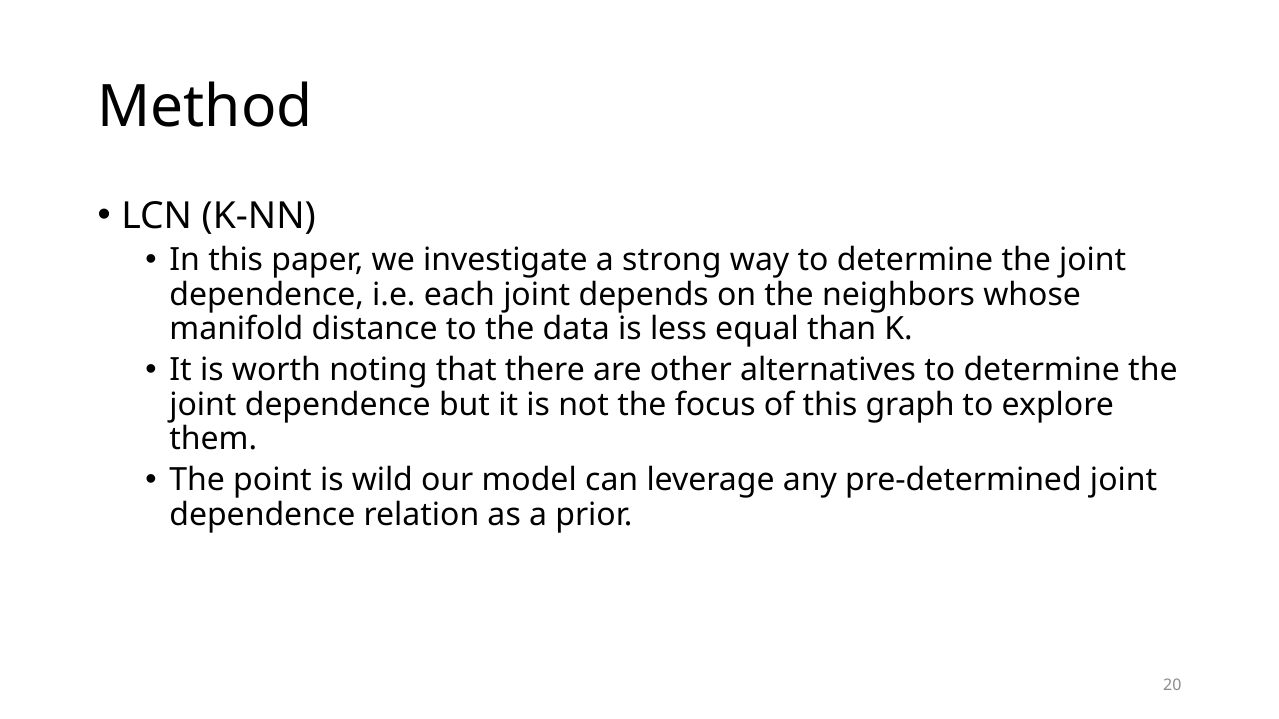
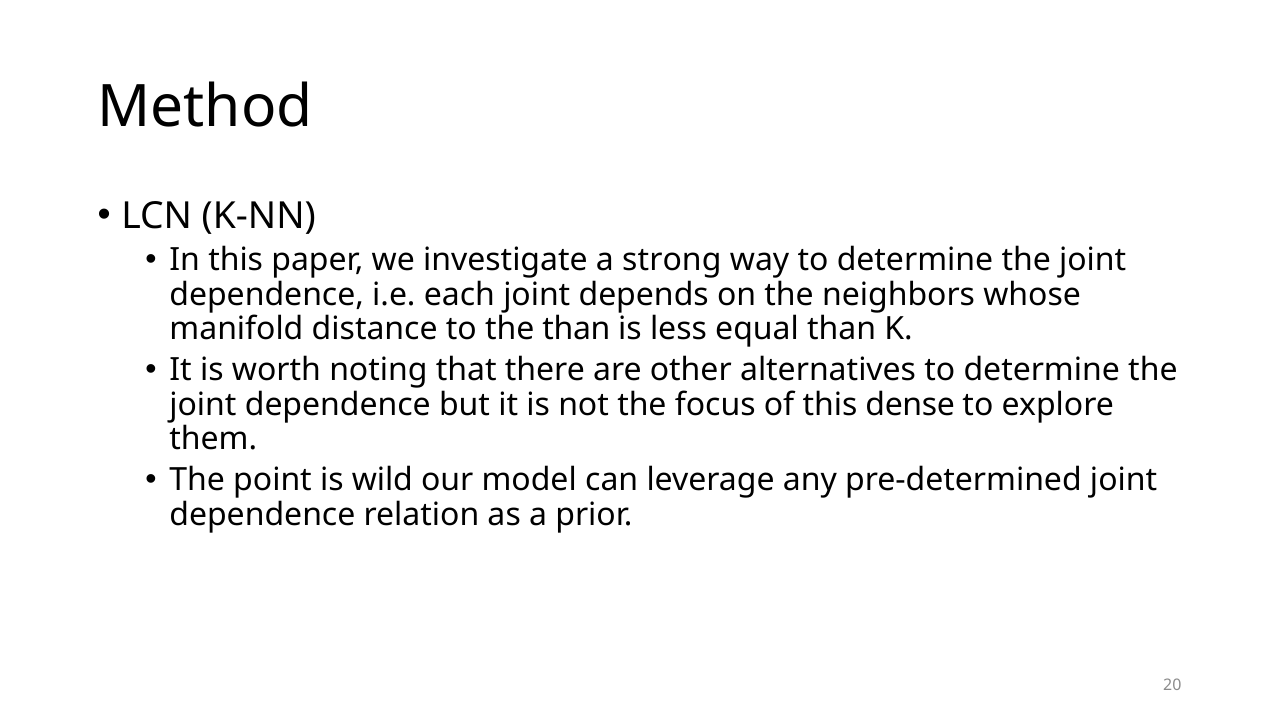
the data: data -> than
graph: graph -> dense
